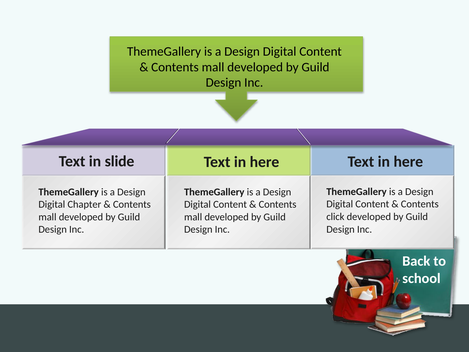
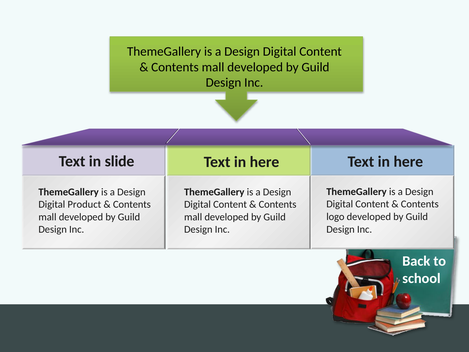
Chapter: Chapter -> Product
click: click -> logo
